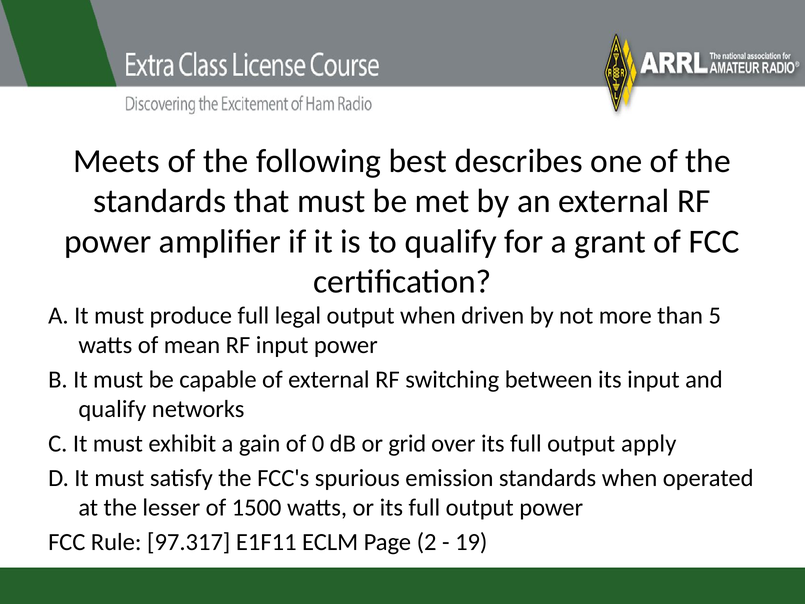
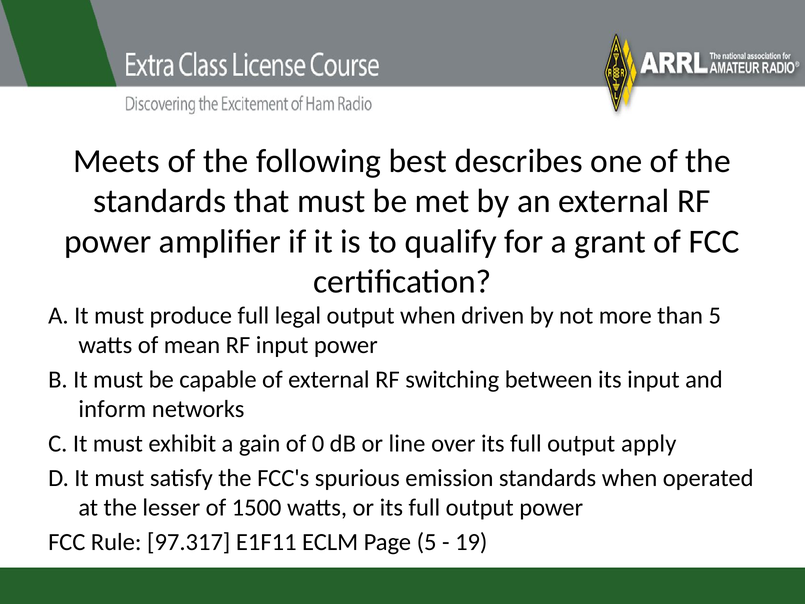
qualify at (112, 409): qualify -> inform
grid: grid -> line
Page 2: 2 -> 5
